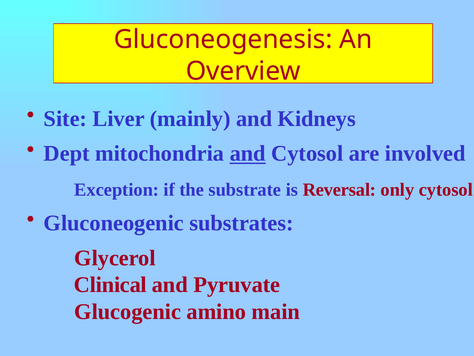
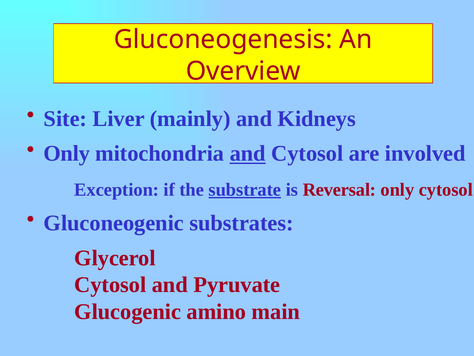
Dept at (67, 153): Dept -> Only
substrate underline: none -> present
Clinical at (110, 284): Clinical -> Cytosol
